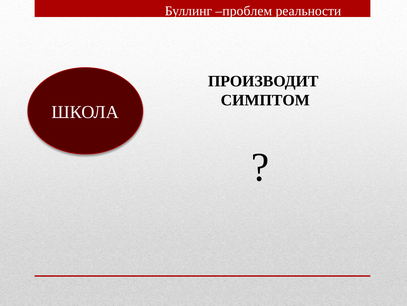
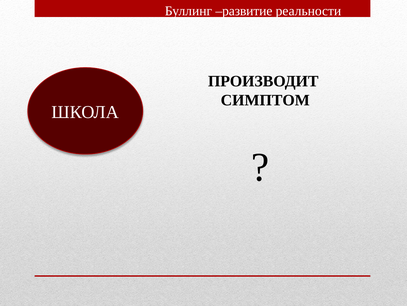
проблем: проблем -> развитие
